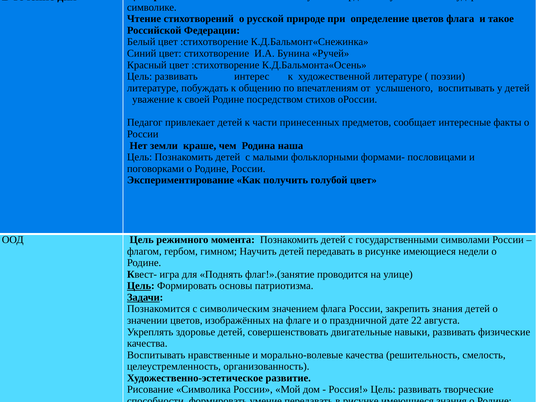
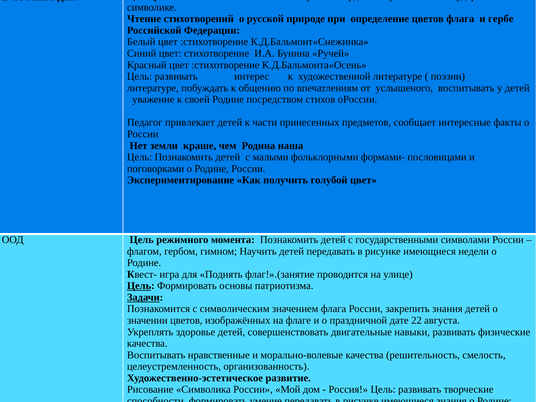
такое: такое -> гербе
